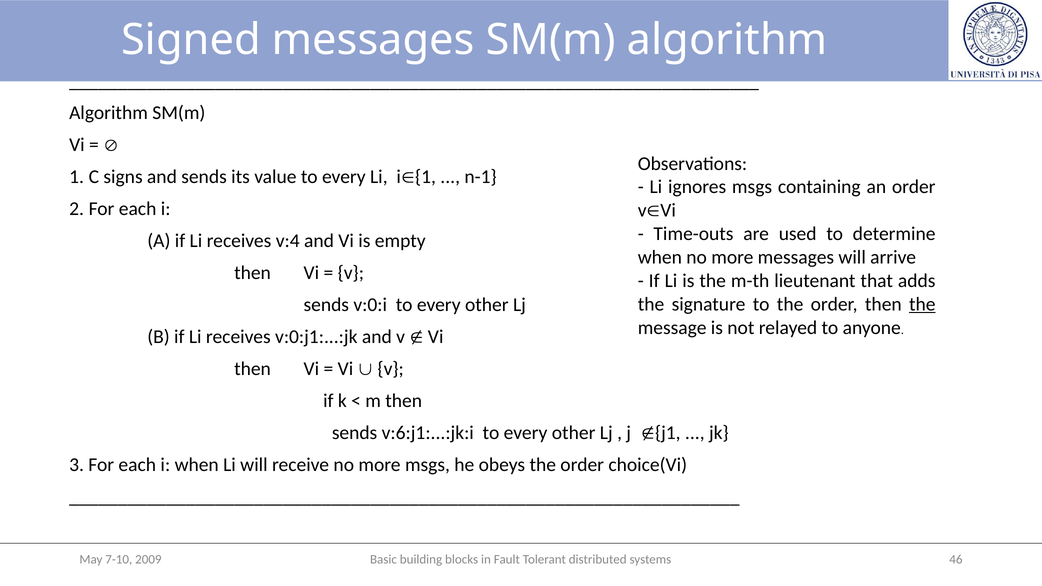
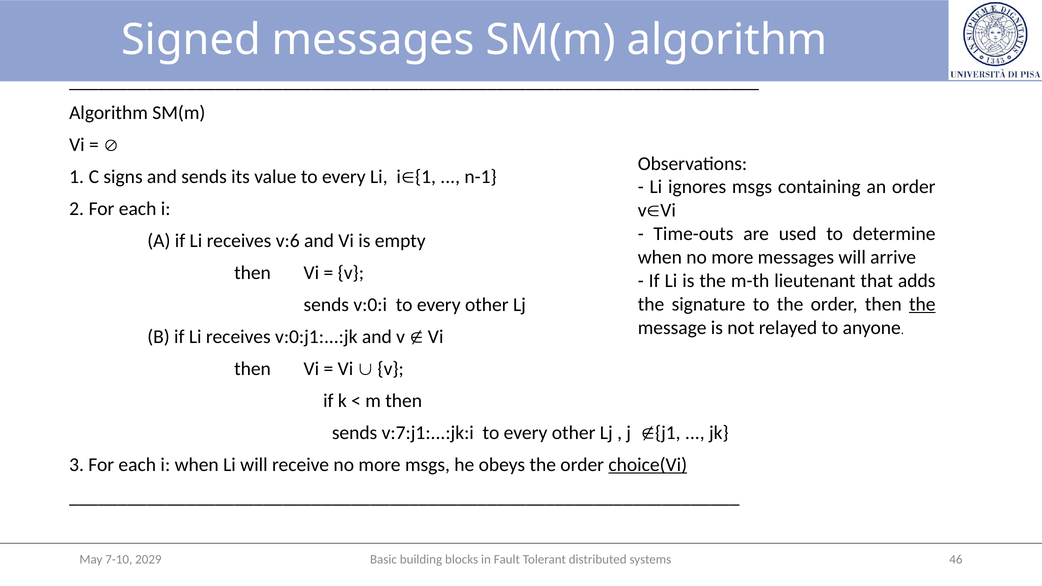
v:4: v:4 -> v:6
v:6:j1:...:jk:i: v:6:j1:...:jk:i -> v:7:j1:...:jk:i
choice(Vi underline: none -> present
2009: 2009 -> 2029
